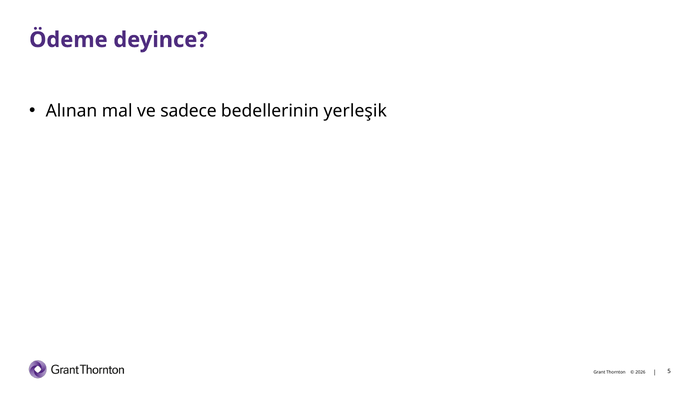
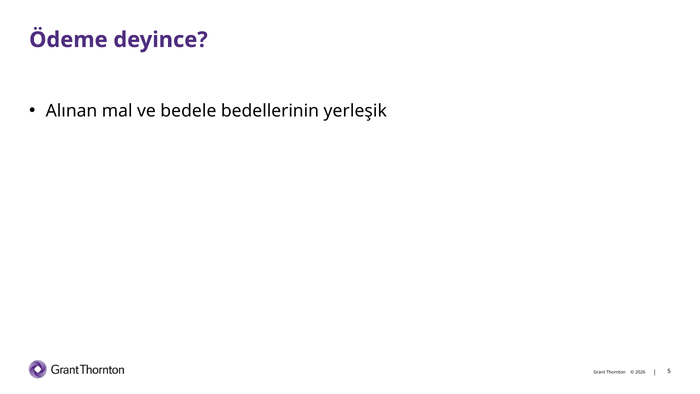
sadece: sadece -> bedele
